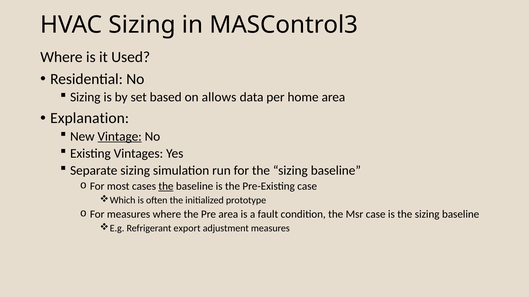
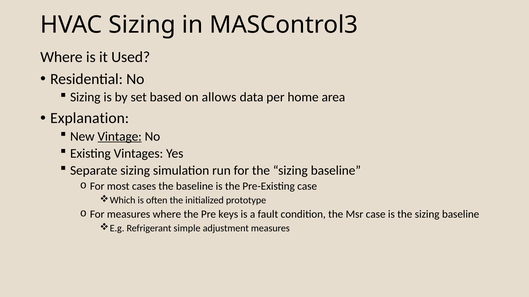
the at (166, 187) underline: present -> none
Pre area: area -> keys
export: export -> simple
